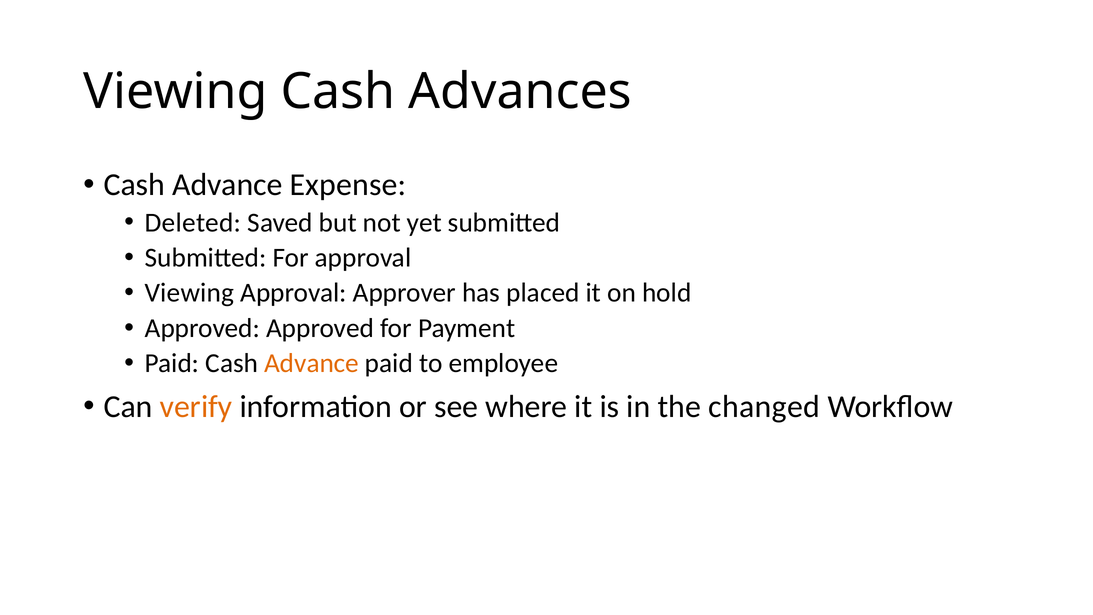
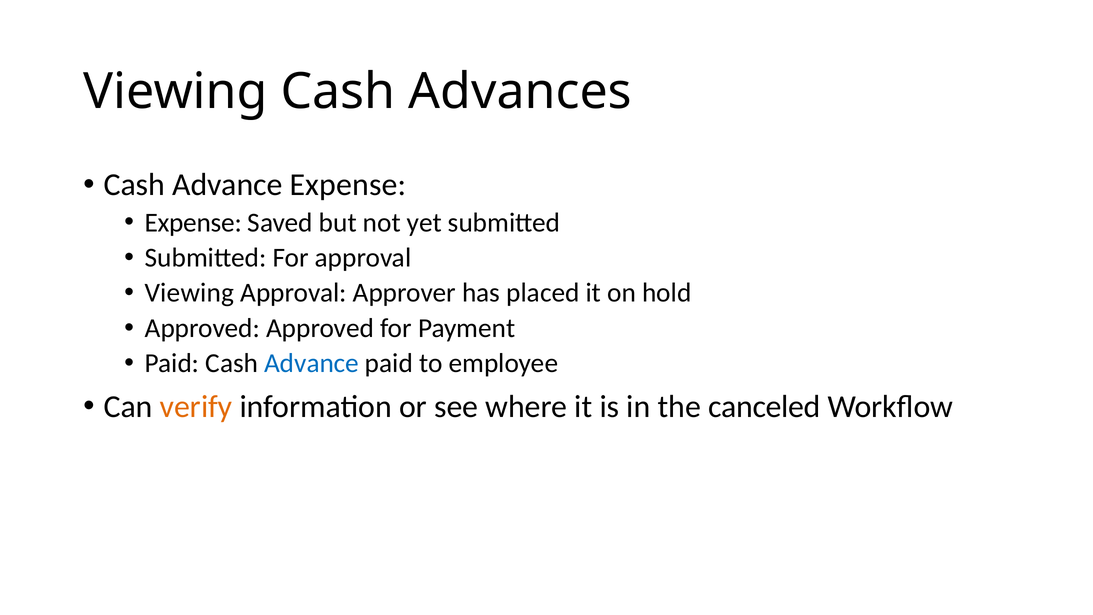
Deleted at (193, 222): Deleted -> Expense
Advance at (312, 363) colour: orange -> blue
changed: changed -> canceled
